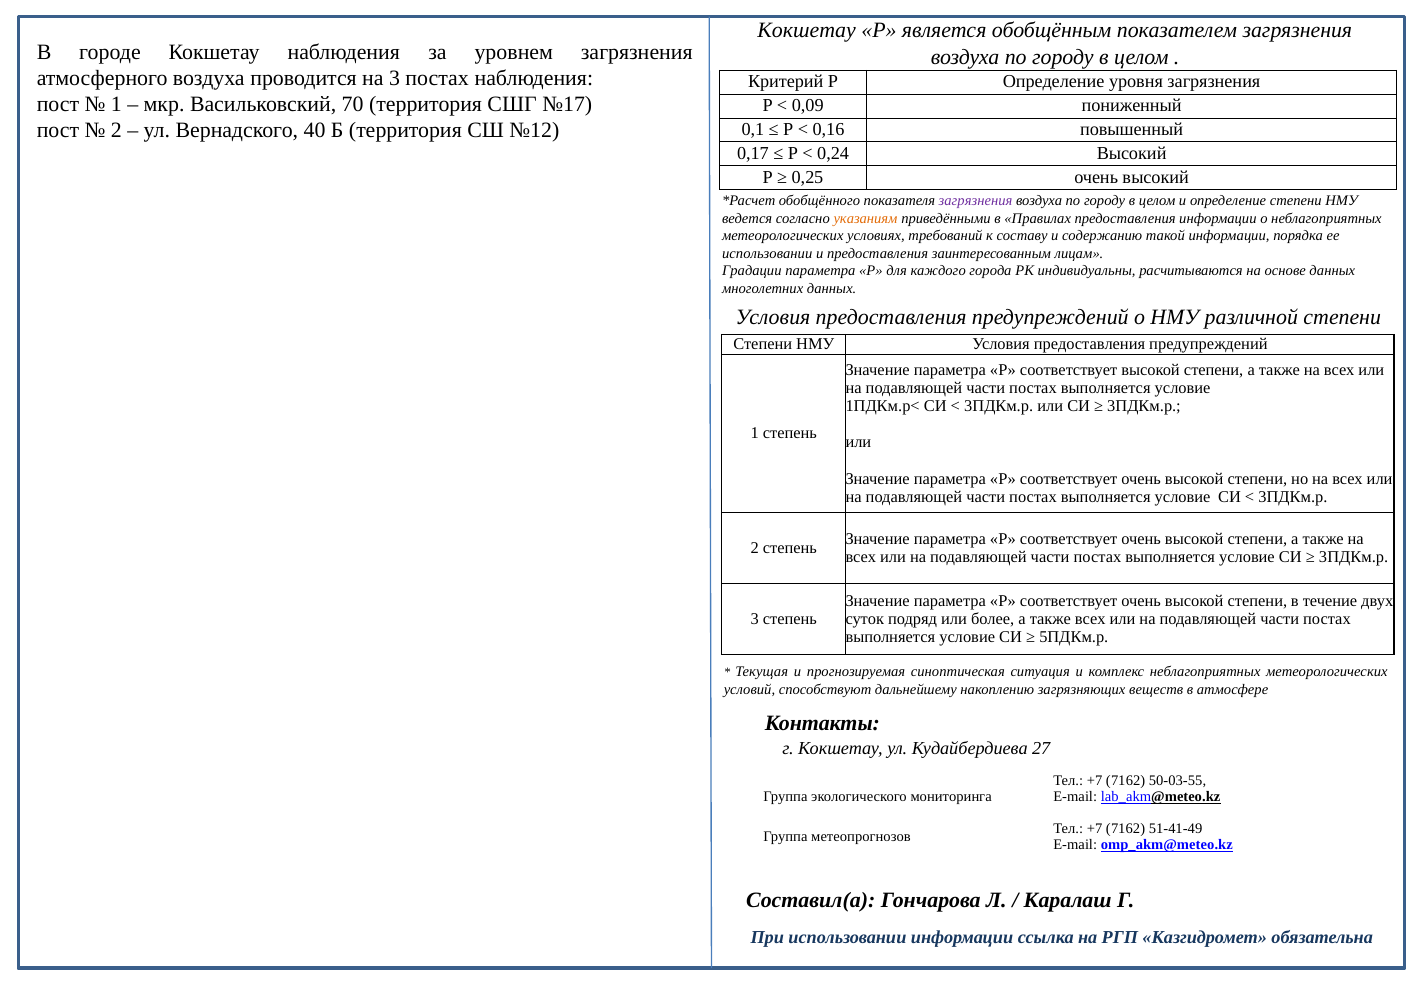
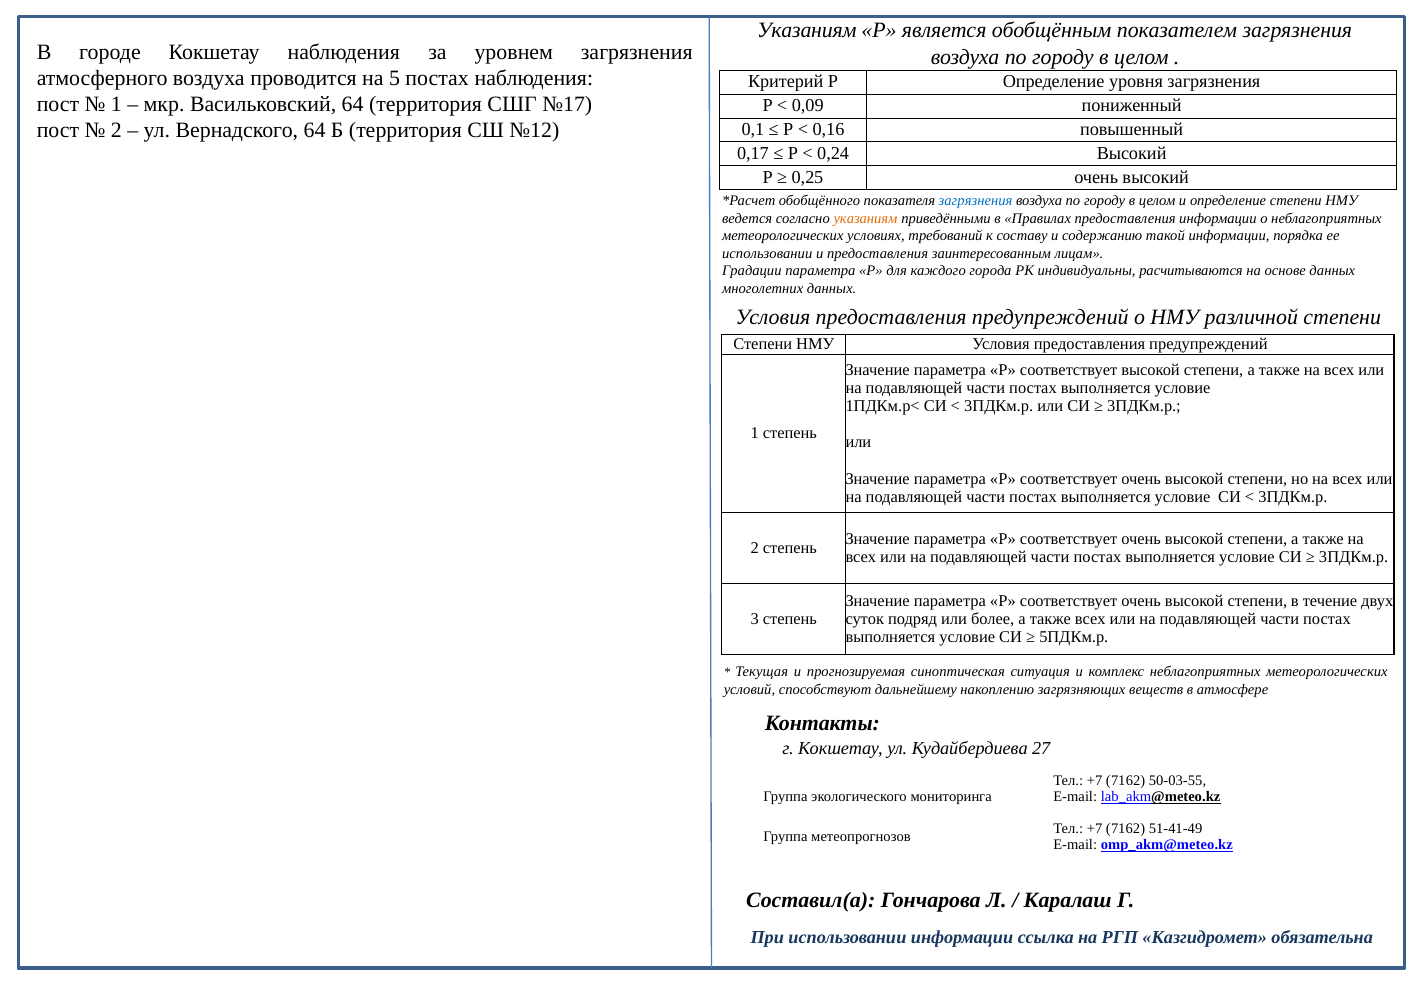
Кокшетау at (807, 31): Кокшетау -> Указаниям
на 3: 3 -> 5
Васильковский 70: 70 -> 64
Вернадского 40: 40 -> 64
загрязнения at (976, 201) colour: purple -> blue
